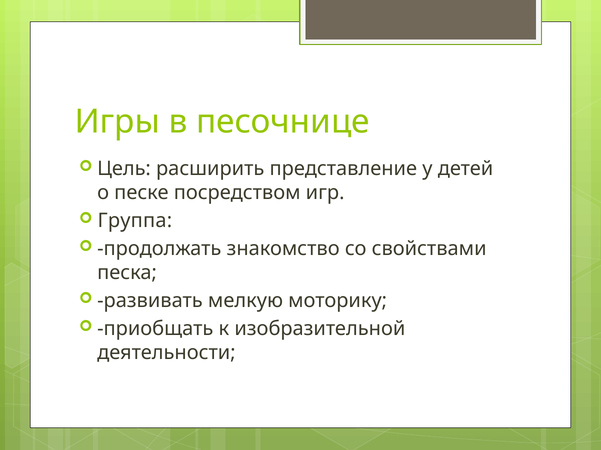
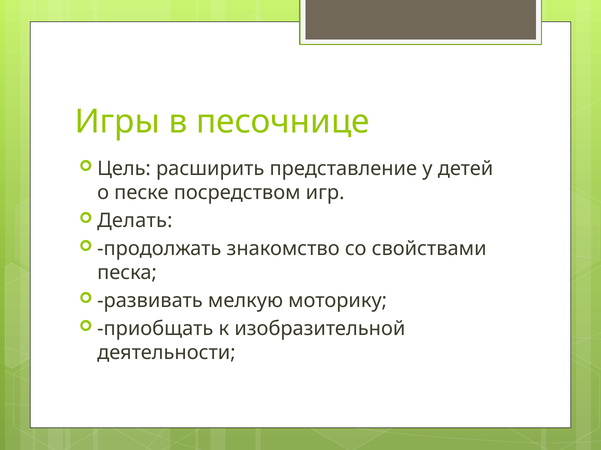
Группа: Группа -> Делать
